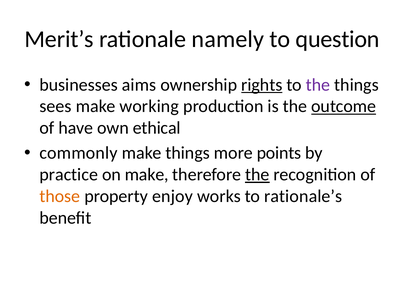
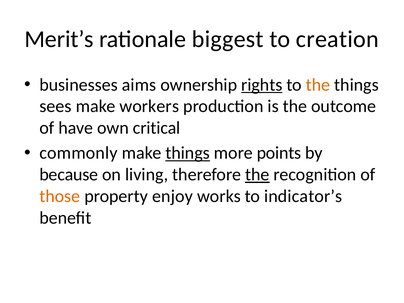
namely: namely -> biggest
question: question -> creation
the at (318, 85) colour: purple -> orange
working: working -> workers
outcome underline: present -> none
ethical: ethical -> critical
things at (188, 153) underline: none -> present
practice: practice -> because
on make: make -> living
rationale’s: rationale’s -> indicator’s
